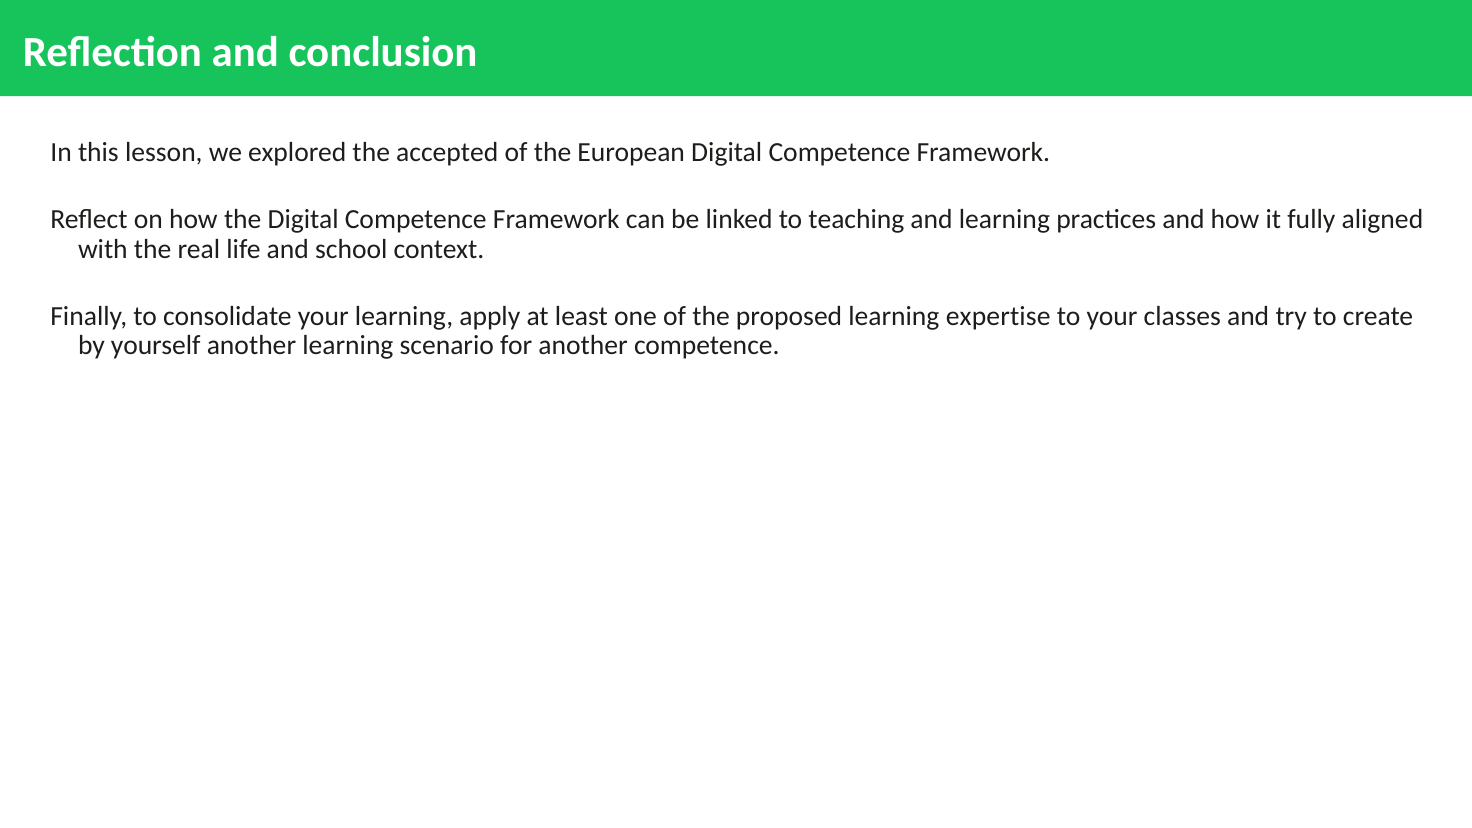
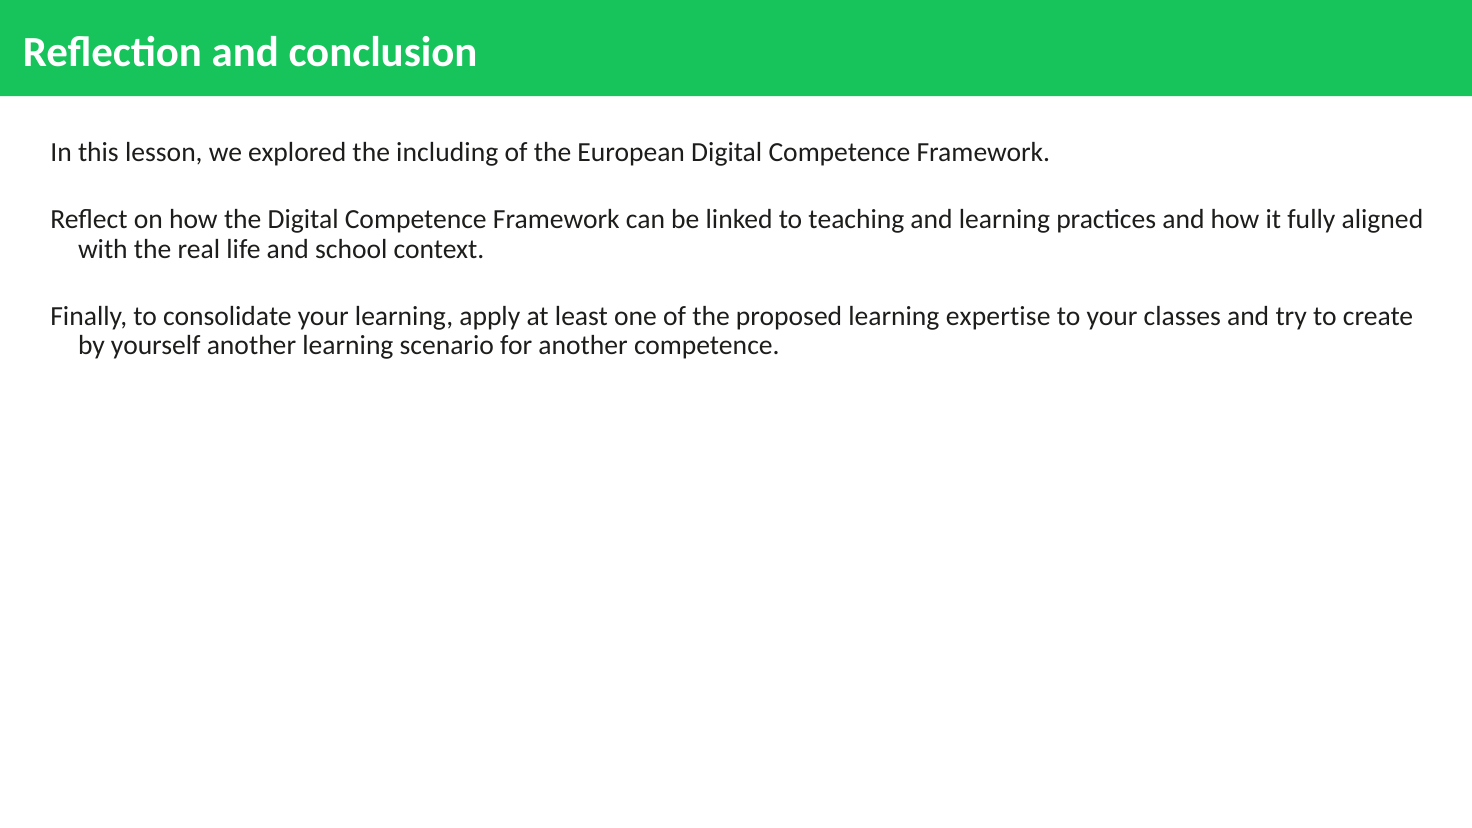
accepted: accepted -> including
